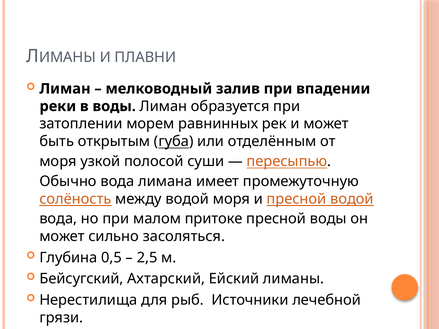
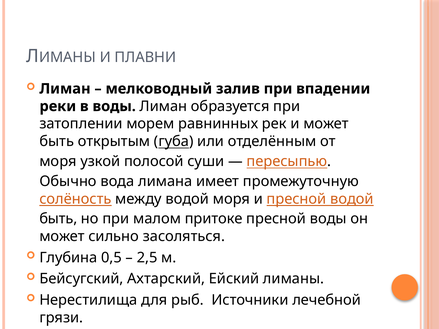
вода at (58, 219): вода -> быть
